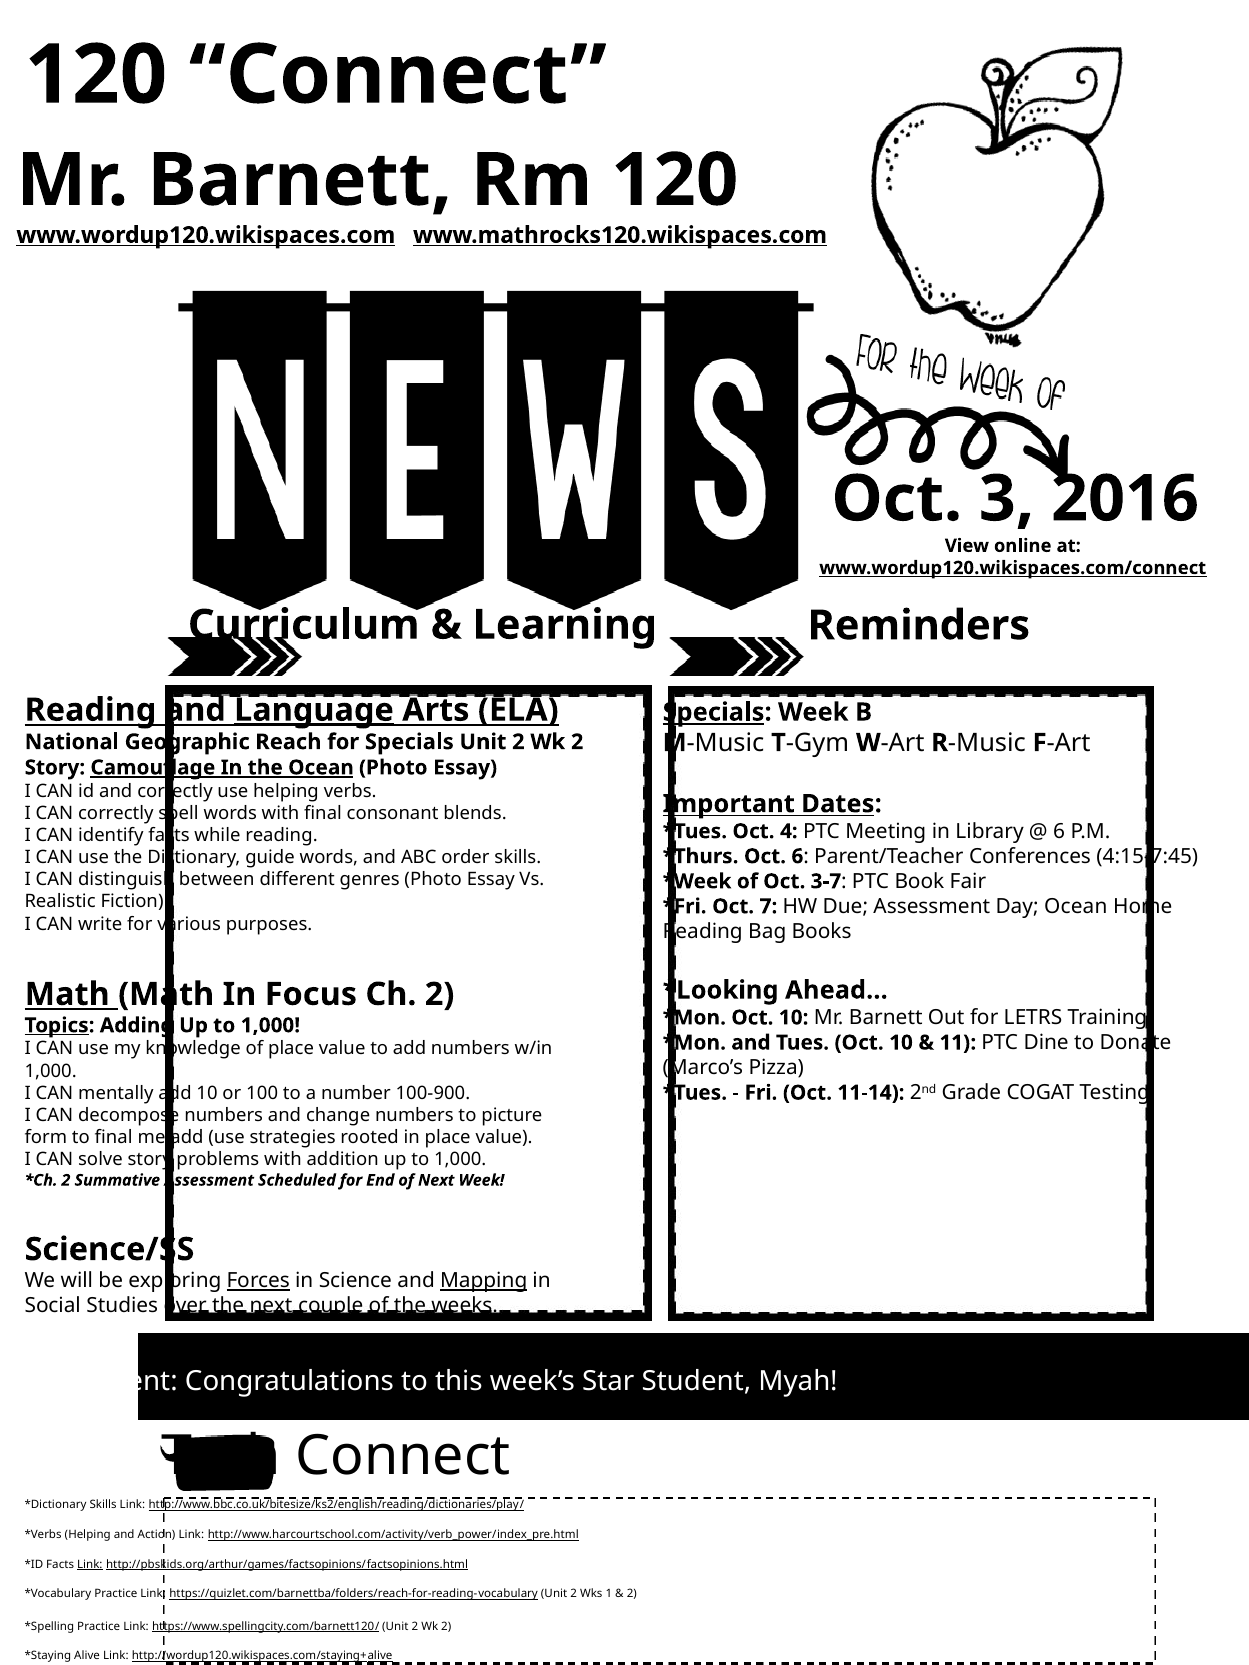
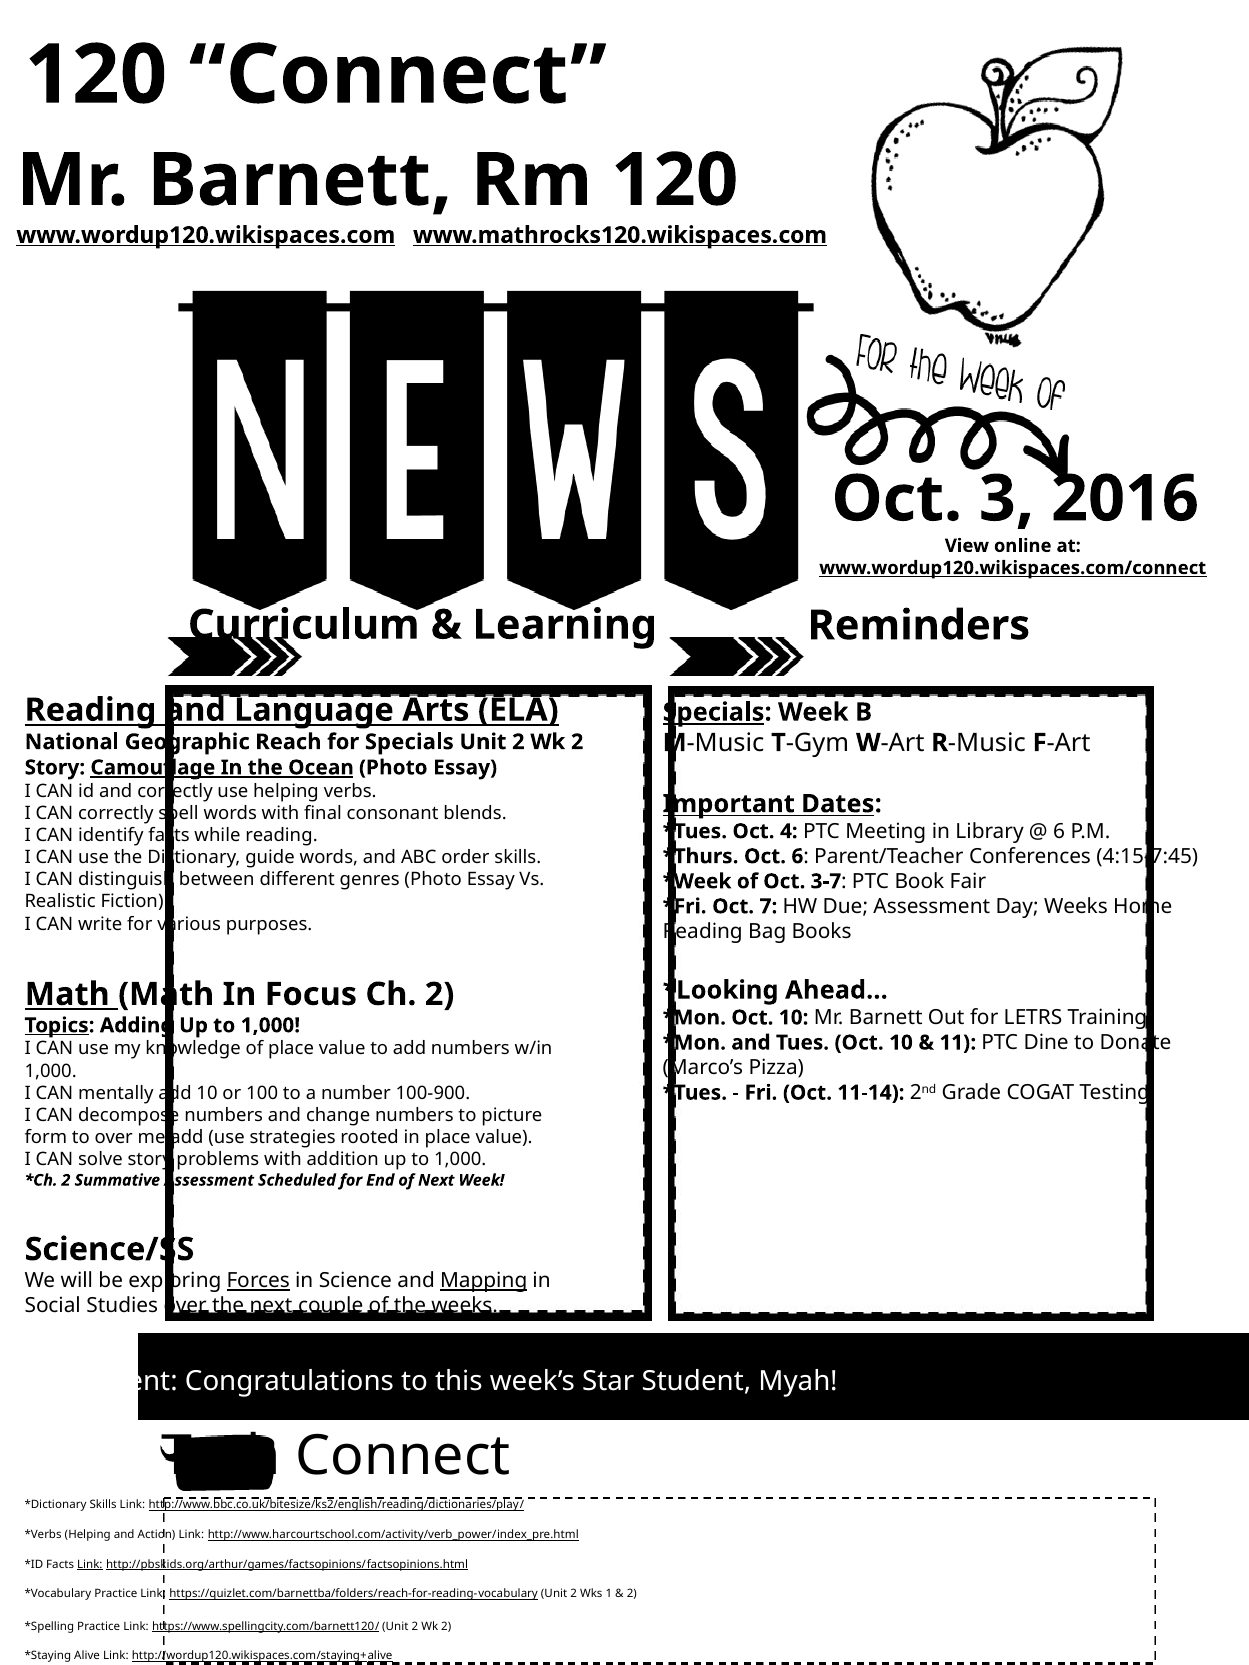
Language underline: present -> none
Day Ocean: Ocean -> Weeks
to final: final -> over
